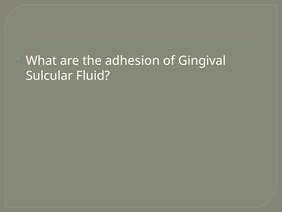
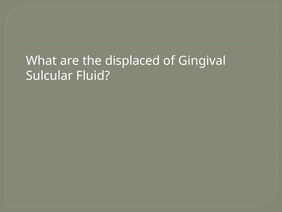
adhesion: adhesion -> displaced
